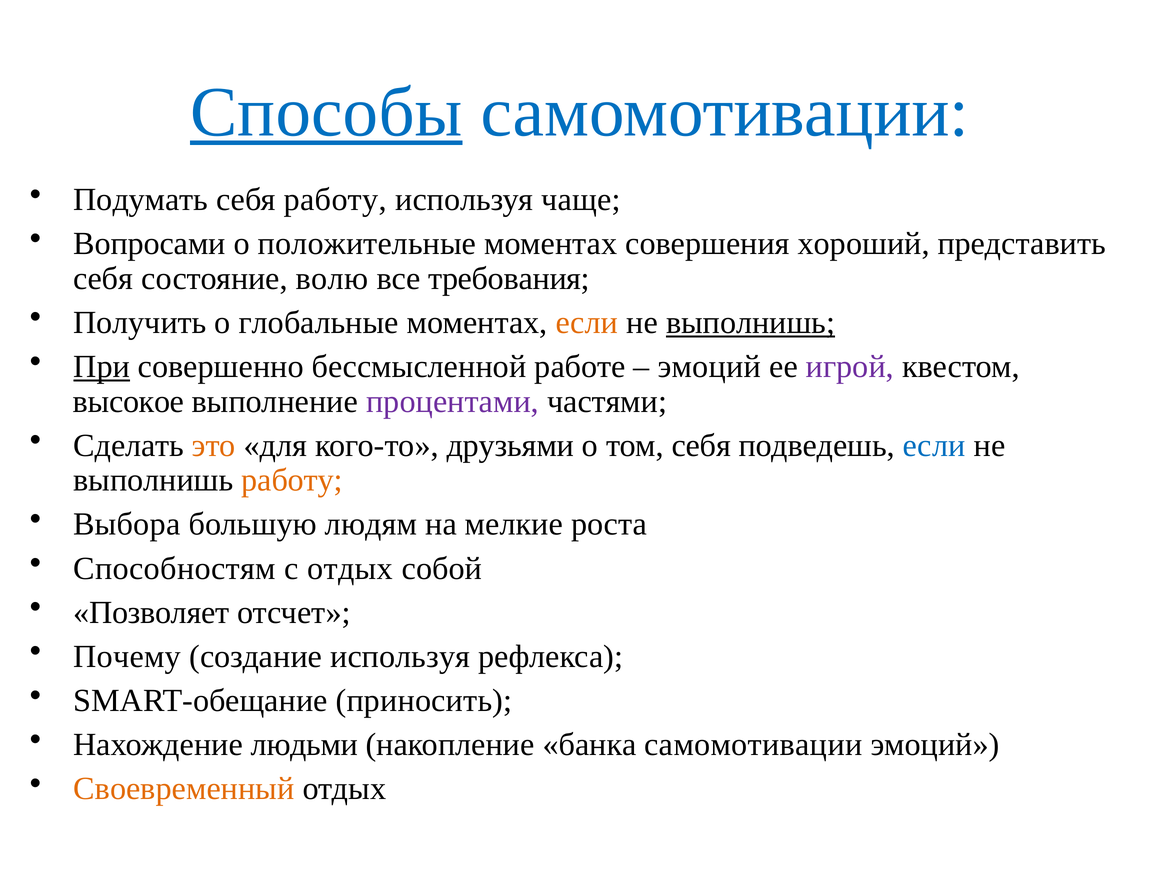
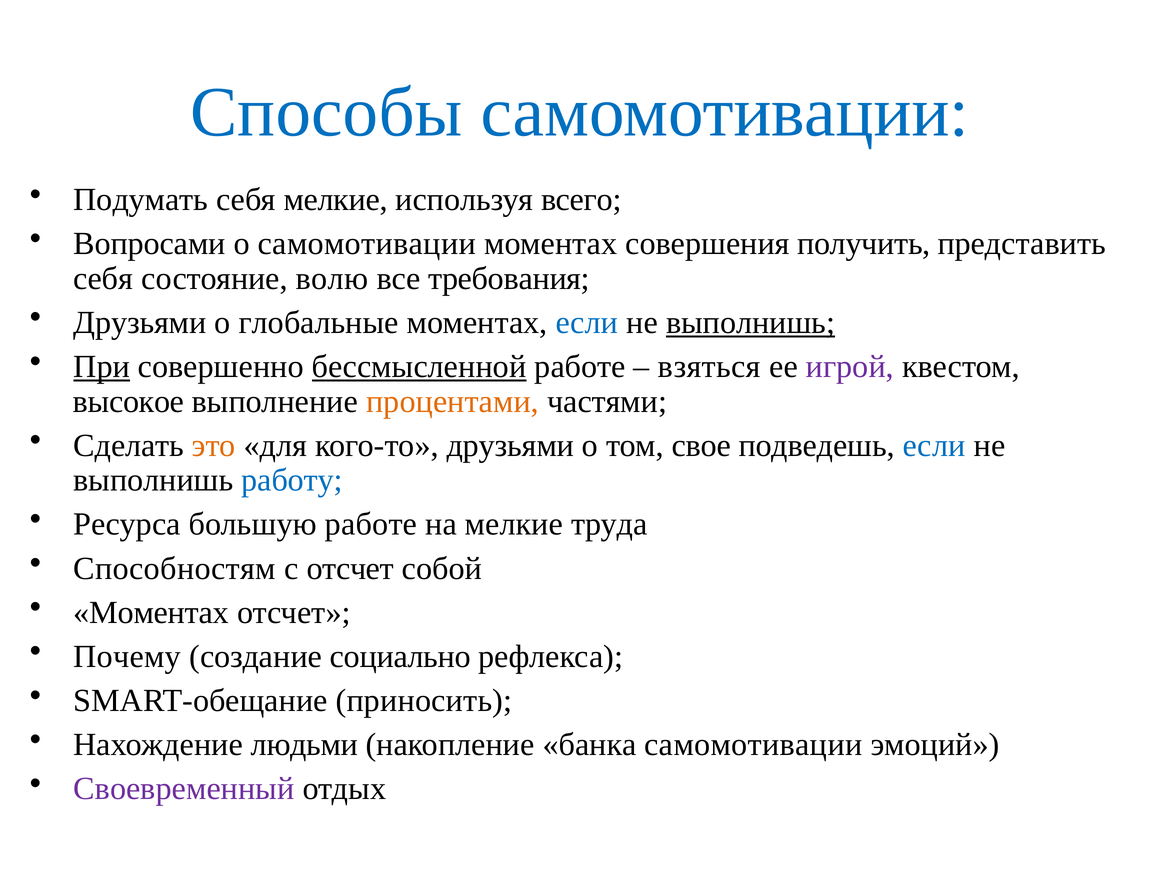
Способы underline: present -> none
себя работу: работу -> мелкие
чаще: чаще -> всего
о положительные: положительные -> самомотивации
хороший: хороший -> получить
Получить at (140, 323): Получить -> Друзьями
если at (587, 323) colour: orange -> blue
бессмысленной underline: none -> present
эмоций at (709, 367): эмоций -> взяться
процентами colour: purple -> orange
том себя: себя -> свое
работу at (292, 480) colour: orange -> blue
Выбора: Выбора -> Ресурса
большую людям: людям -> работе
роста: роста -> труда
с отдых: отдых -> отсчет
Позволяет at (151, 612): Позволяет -> Моментах
создание используя: используя -> социально
Своевременный colour: orange -> purple
